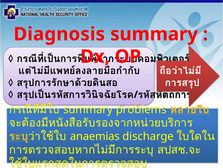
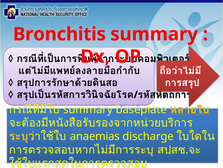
Diagnosis: Diagnosis -> Bronchitis
problems: problems -> baseplate
